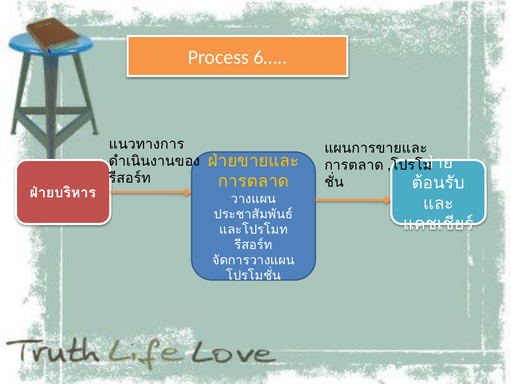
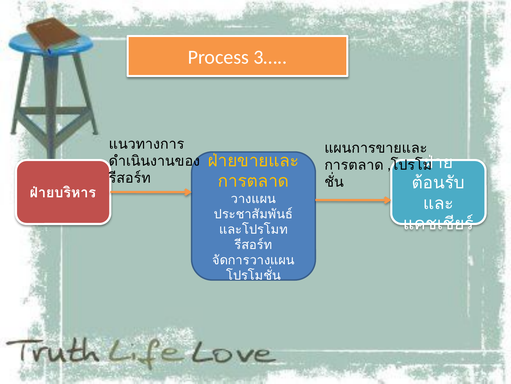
6…: 6… -> 3…
